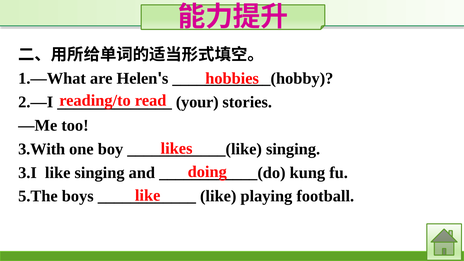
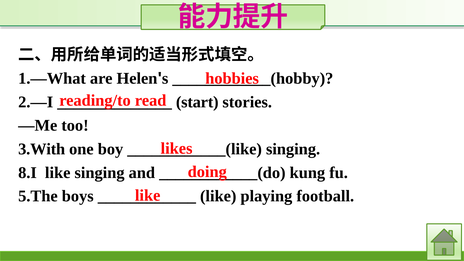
your: your -> start
3.I: 3.I -> 8.I
